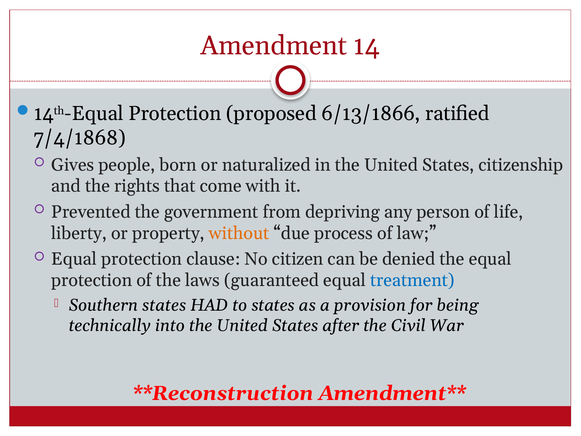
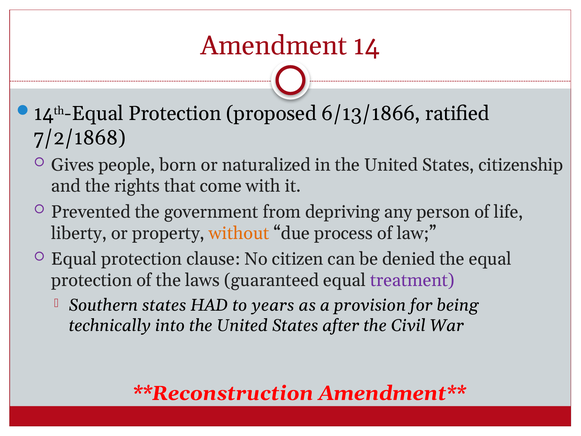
7/4/1868: 7/4/1868 -> 7/2/1868
treatment colour: blue -> purple
to states: states -> years
